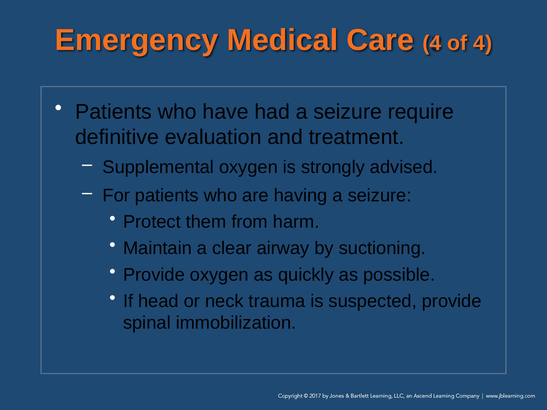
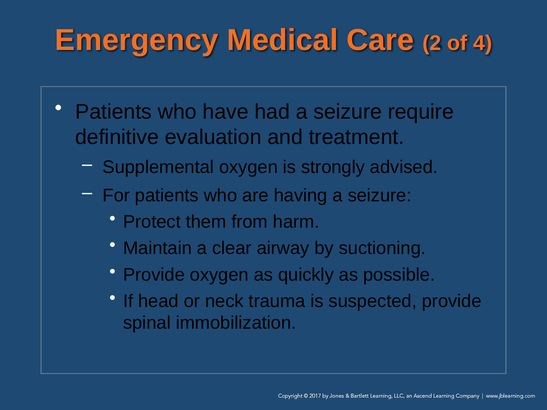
Care 4: 4 -> 2
